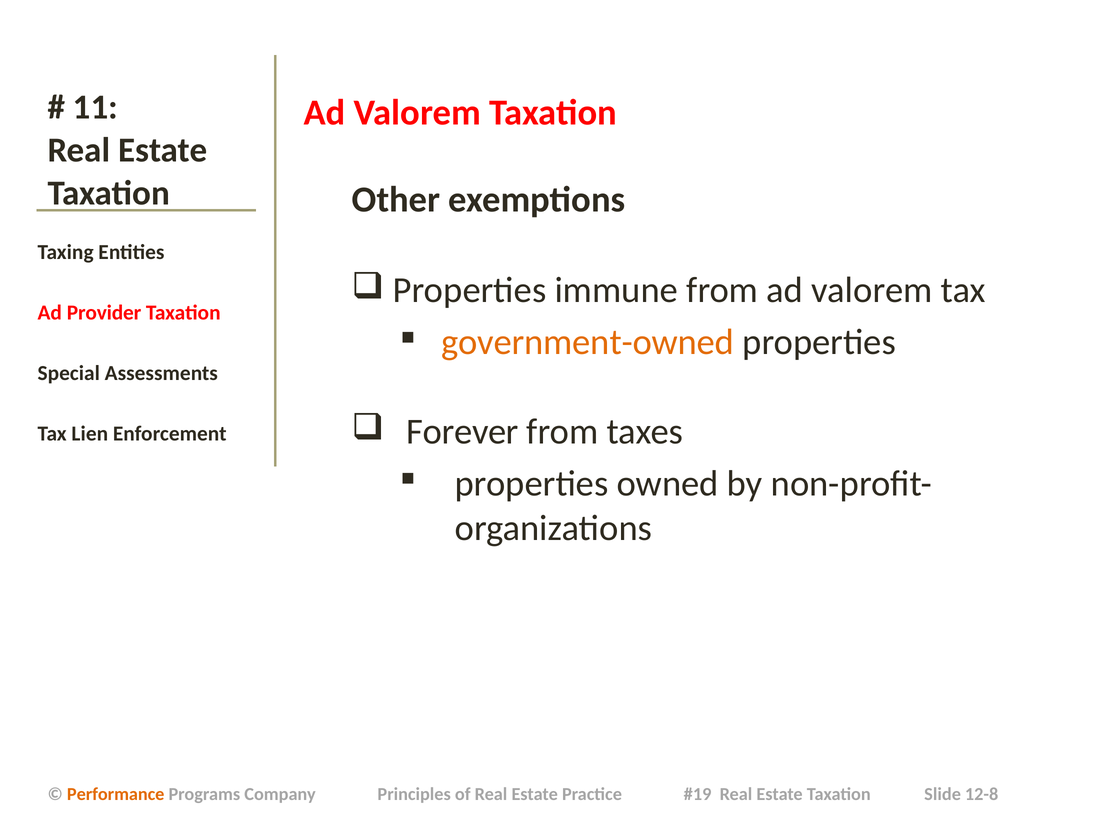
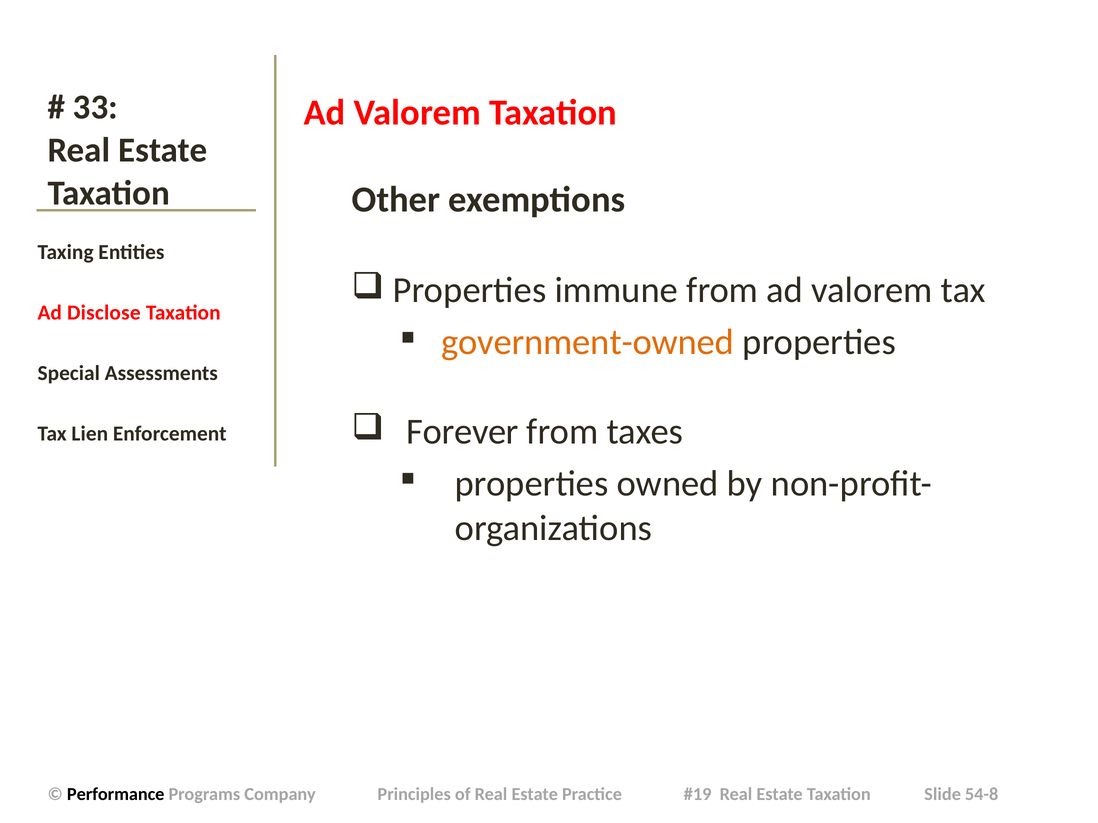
11: 11 -> 33
Provider: Provider -> Disclose
Performance colour: orange -> black
12-8: 12-8 -> 54-8
